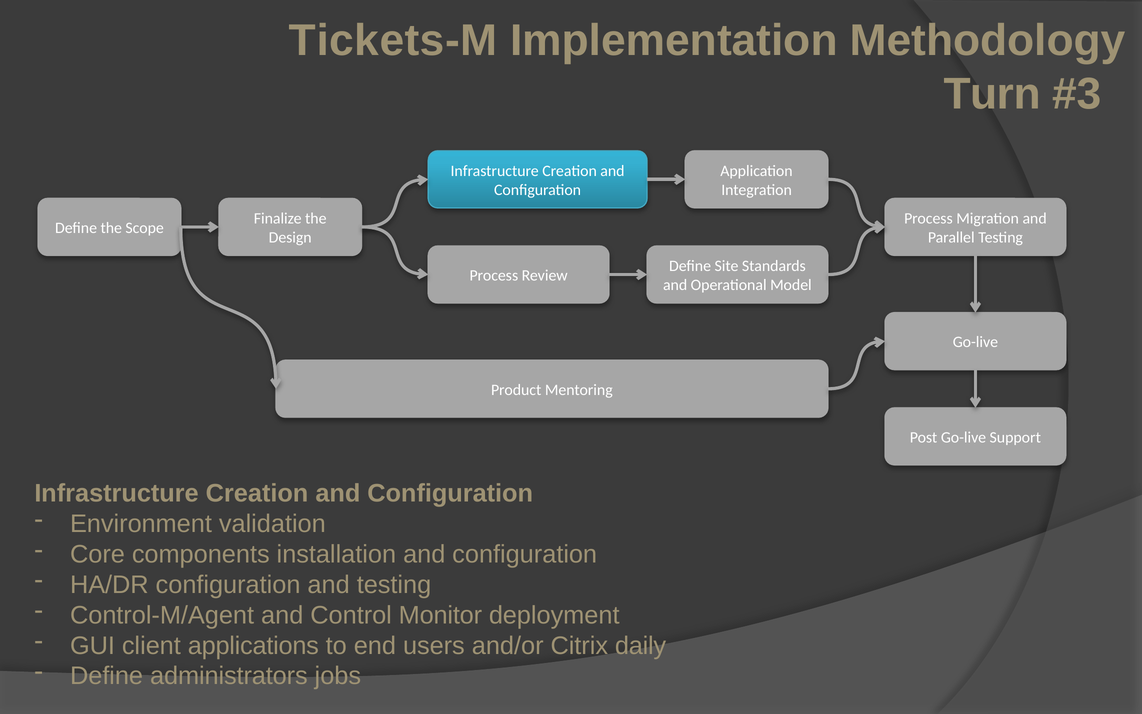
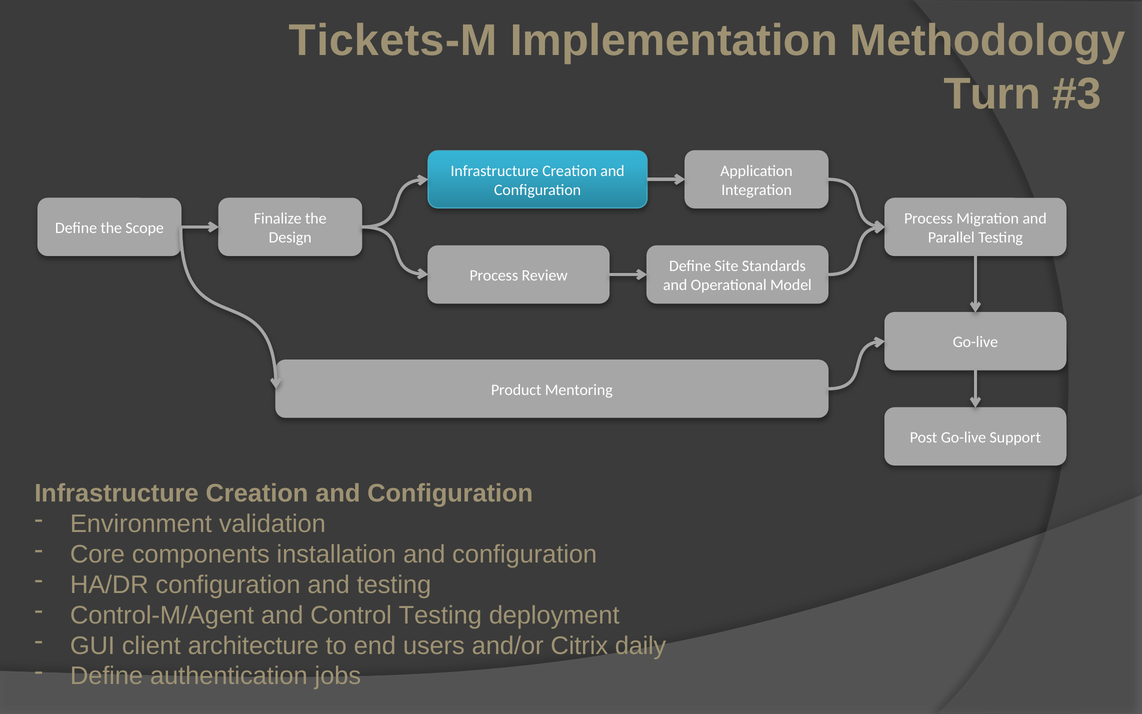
Control Monitor: Monitor -> Testing
applications: applications -> architecture
administrators: administrators -> authentication
